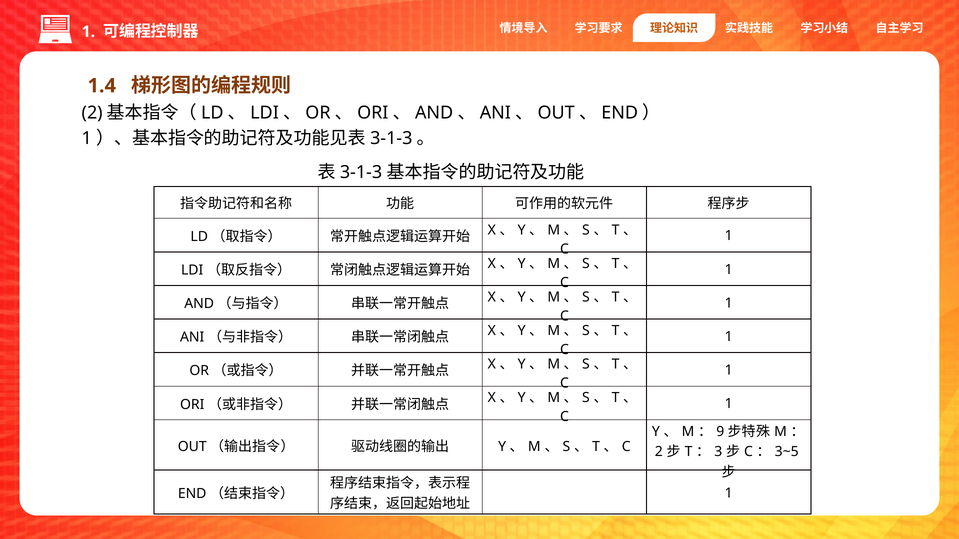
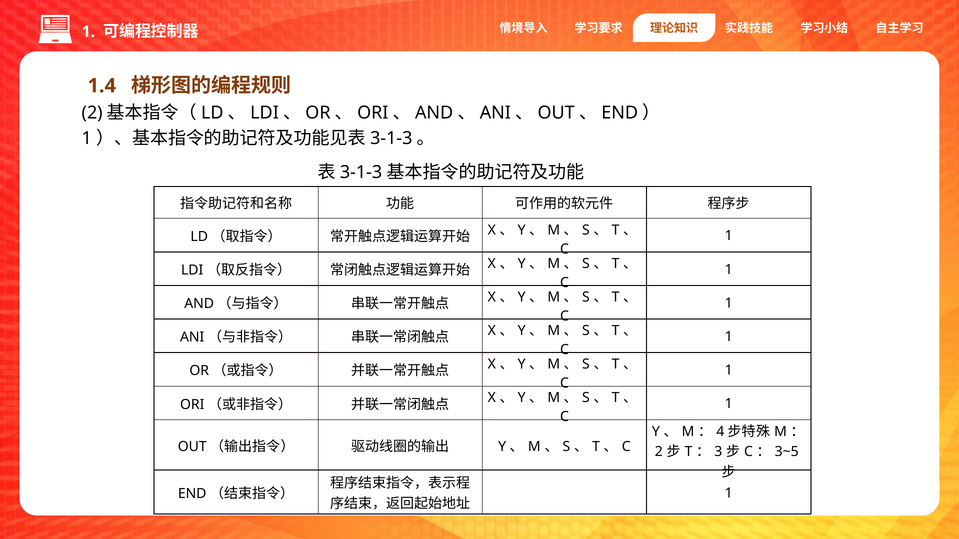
9: 9 -> 4
